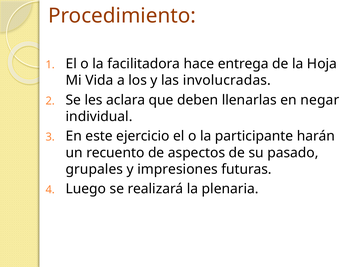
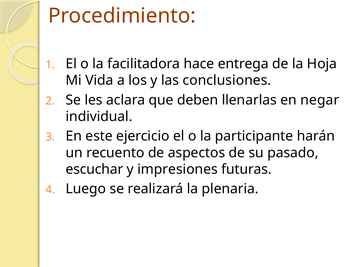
involucradas: involucradas -> conclusiones
grupales: grupales -> escuchar
